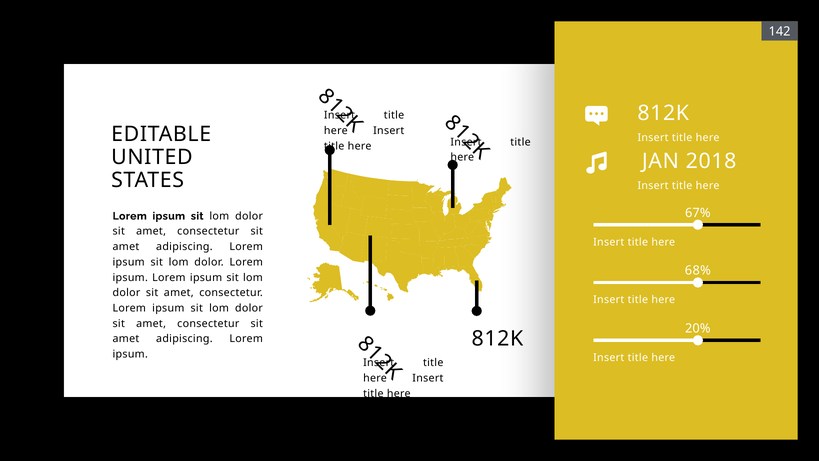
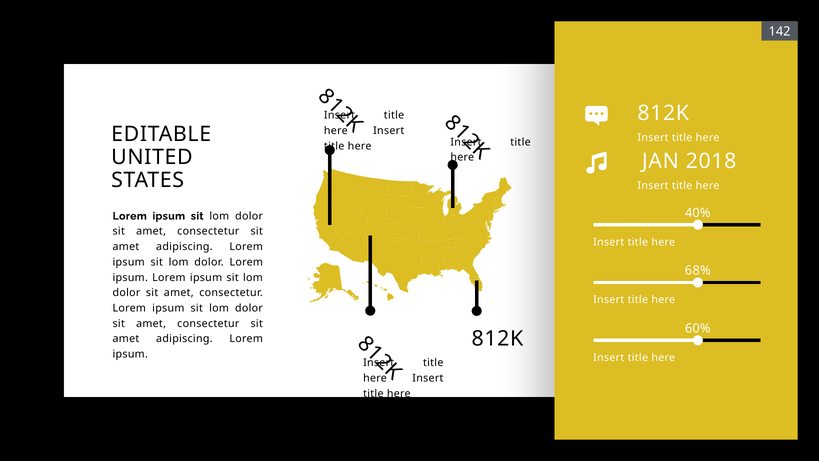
67%: 67% -> 40%
20%: 20% -> 60%
